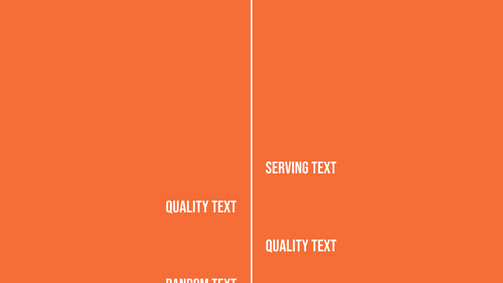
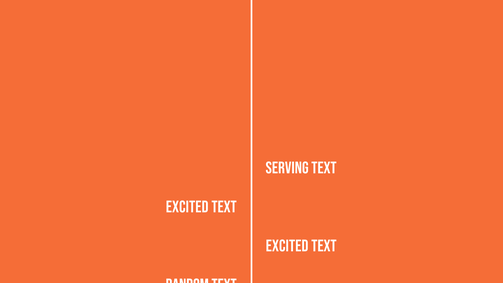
QUALITY at (187, 207): QUALITY -> EXCITED
QUALITY at (287, 246): QUALITY -> EXCITED
